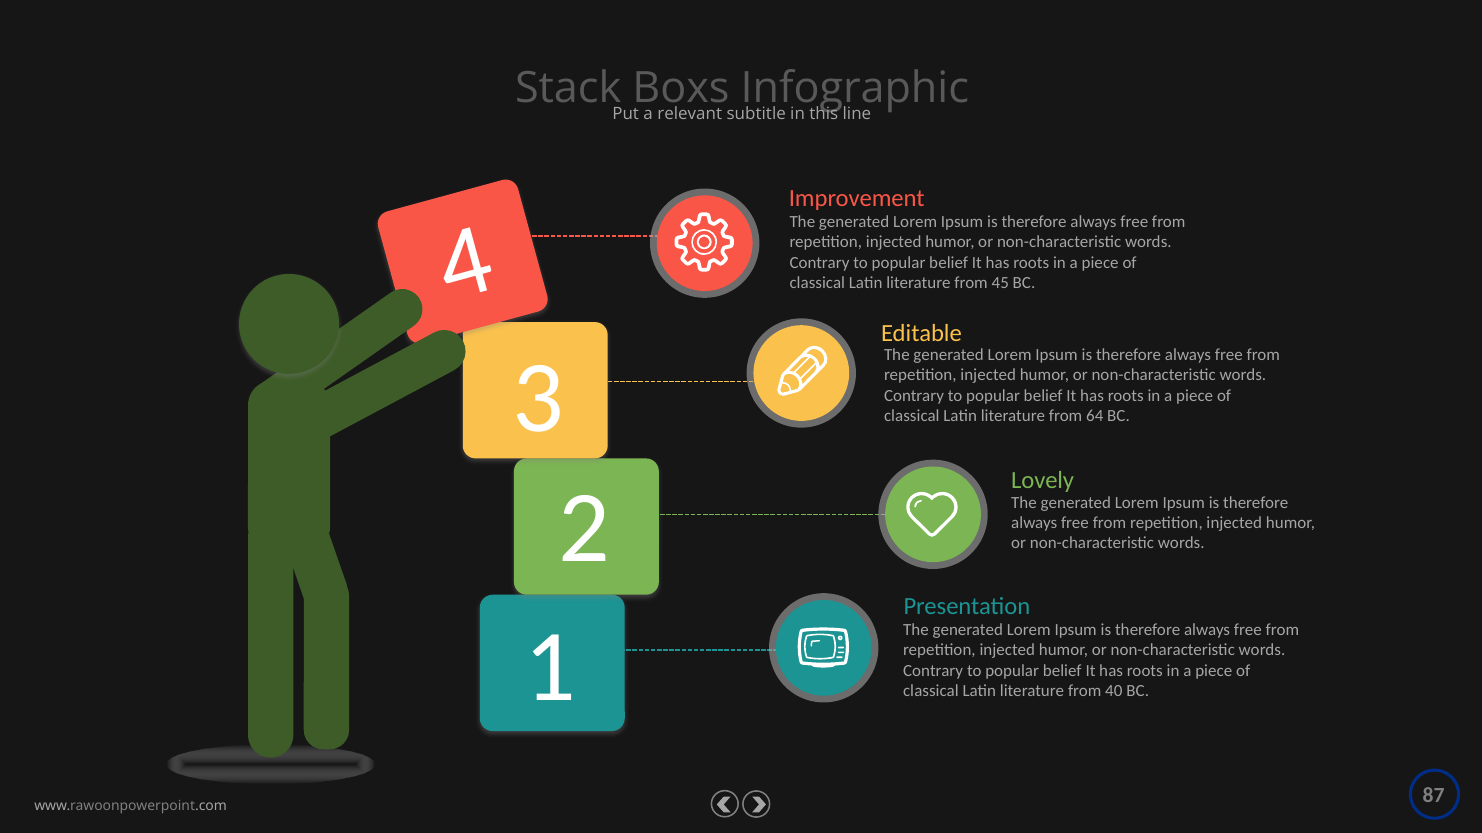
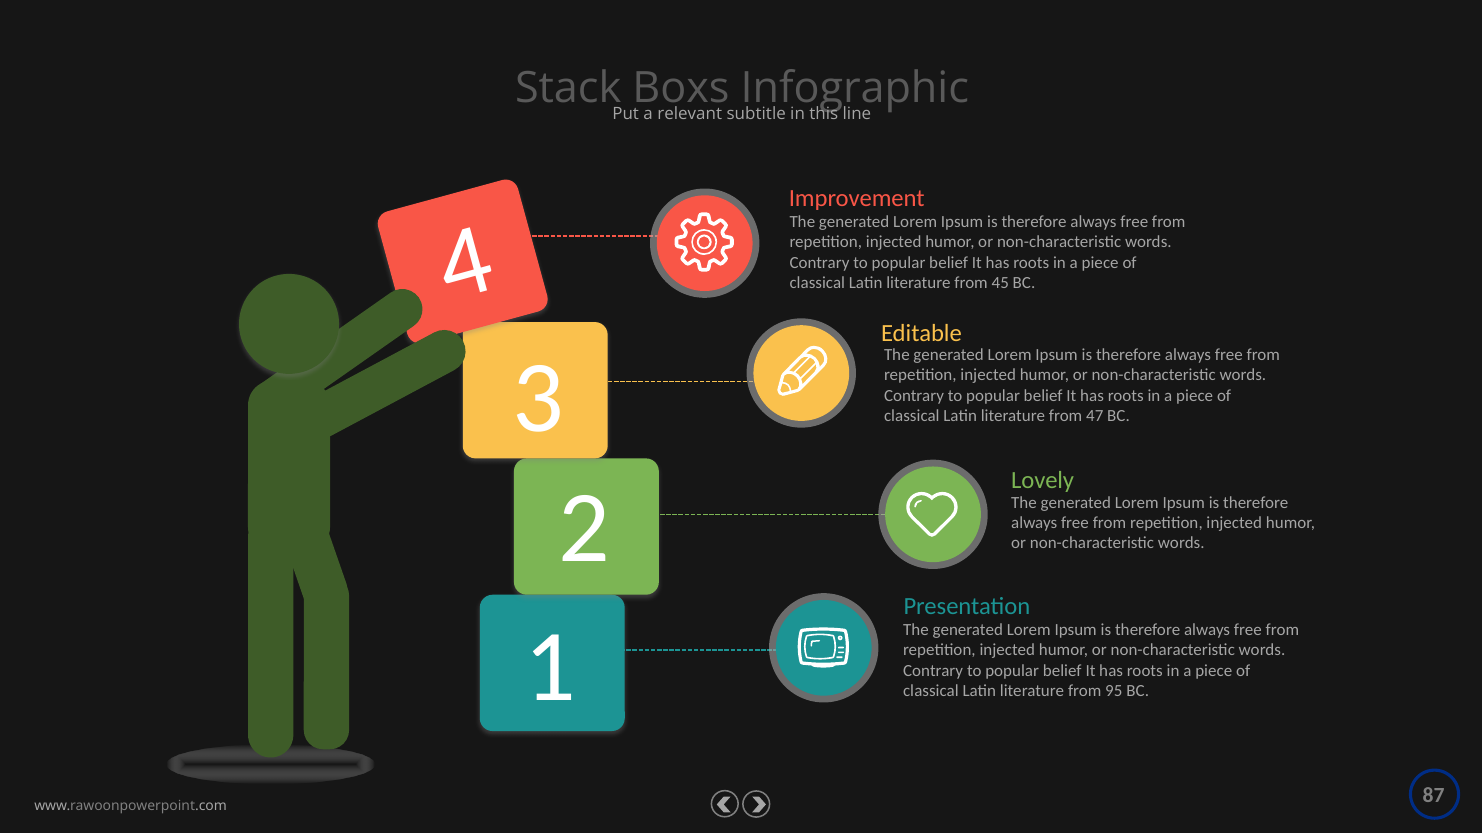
64: 64 -> 47
40: 40 -> 95
